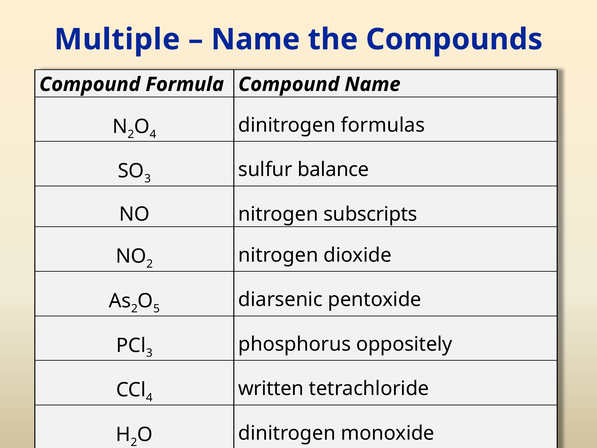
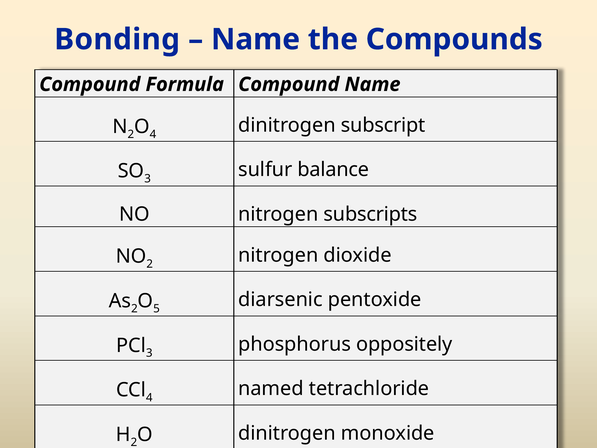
Multiple: Multiple -> Bonding
formulas: formulas -> subscript
written: written -> named
